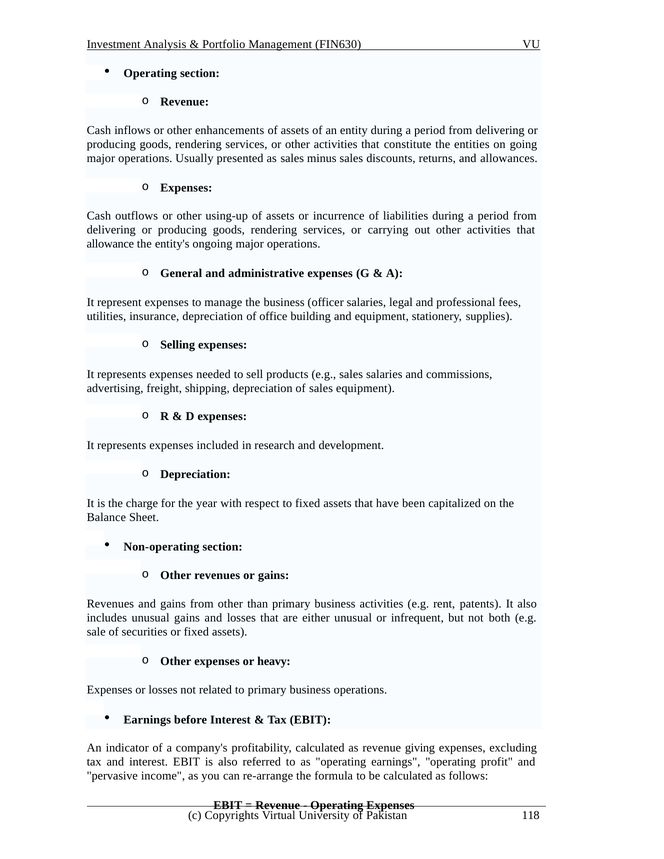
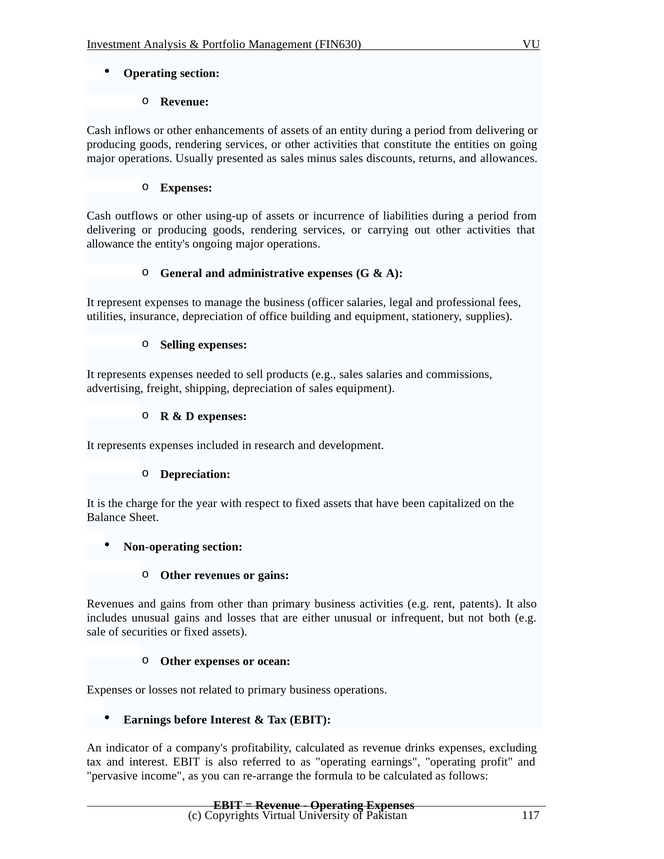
heavy: heavy -> ocean
giving: giving -> drinks
118: 118 -> 117
